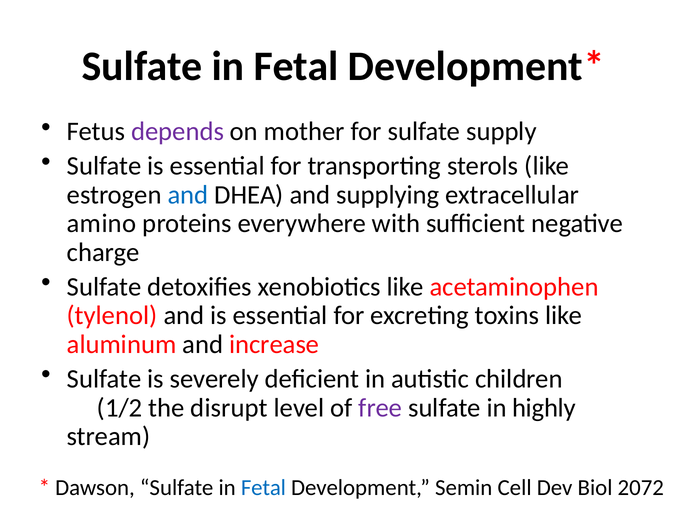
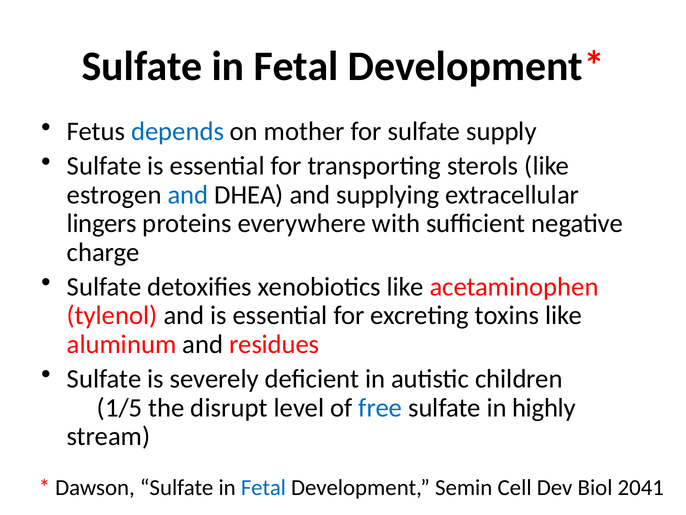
depends colour: purple -> blue
amino: amino -> lingers
increase: increase -> residues
1/2: 1/2 -> 1/5
free colour: purple -> blue
2072: 2072 -> 2041
